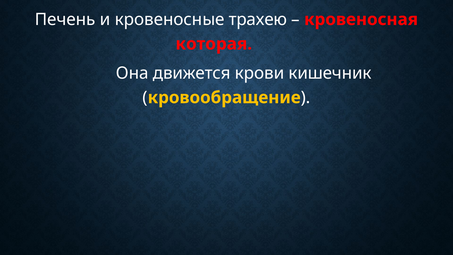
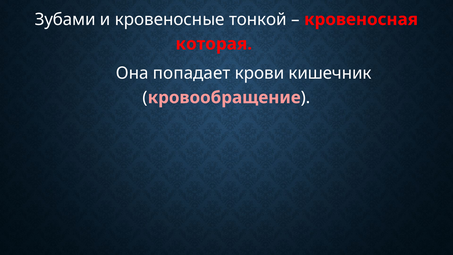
Печень: Печень -> Зубами
трахею: трахею -> тонкой
движется: движется -> попадает
кровообращение colour: yellow -> pink
